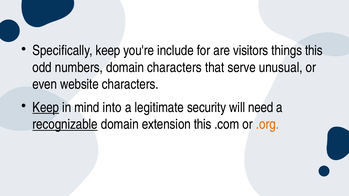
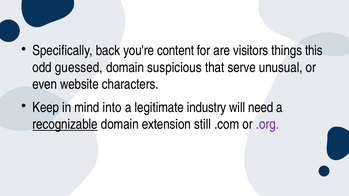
Specifically keep: keep -> back
include: include -> content
numbers: numbers -> guessed
domain characters: characters -> suspicious
Keep at (46, 108) underline: present -> none
security: security -> industry
extension this: this -> still
.org colour: orange -> purple
